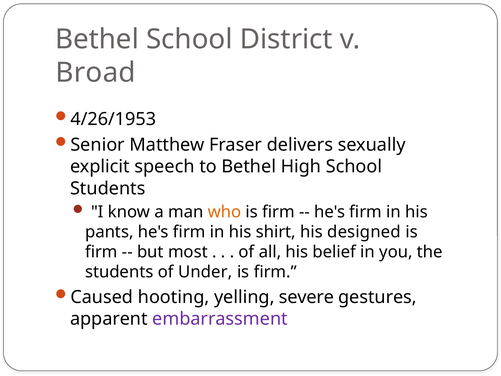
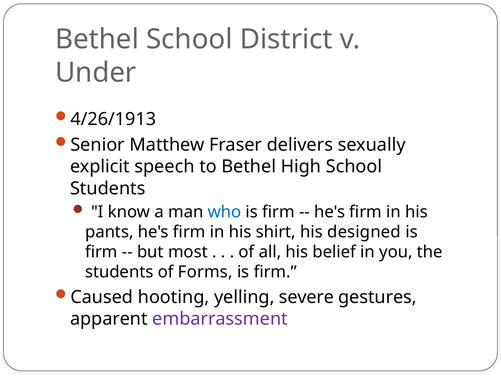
Broad: Broad -> Under
4/26/1953: 4/26/1953 -> 4/26/1913
who colour: orange -> blue
Under: Under -> Forms
